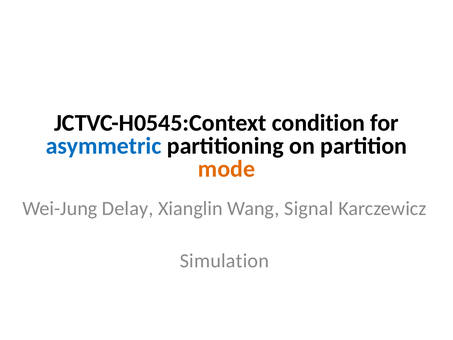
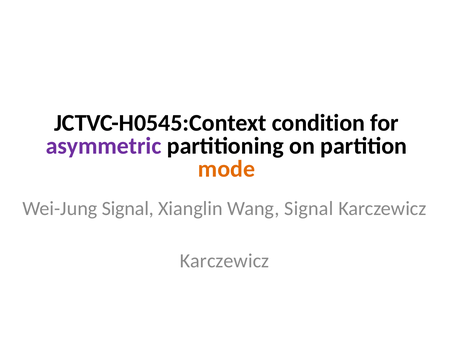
asymmetric colour: blue -> purple
Wei-Jung Delay: Delay -> Signal
Simulation at (224, 261): Simulation -> Karczewicz
